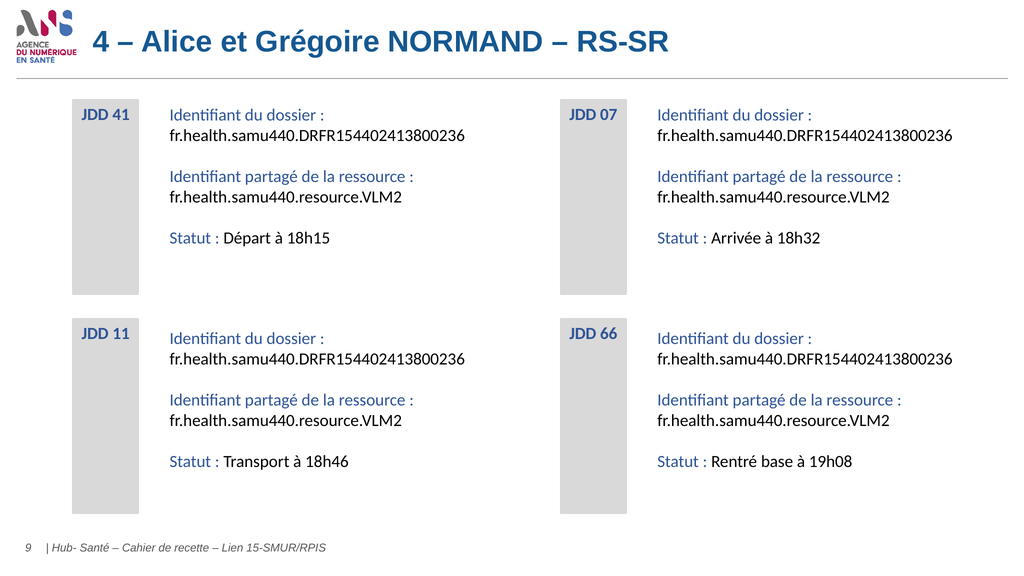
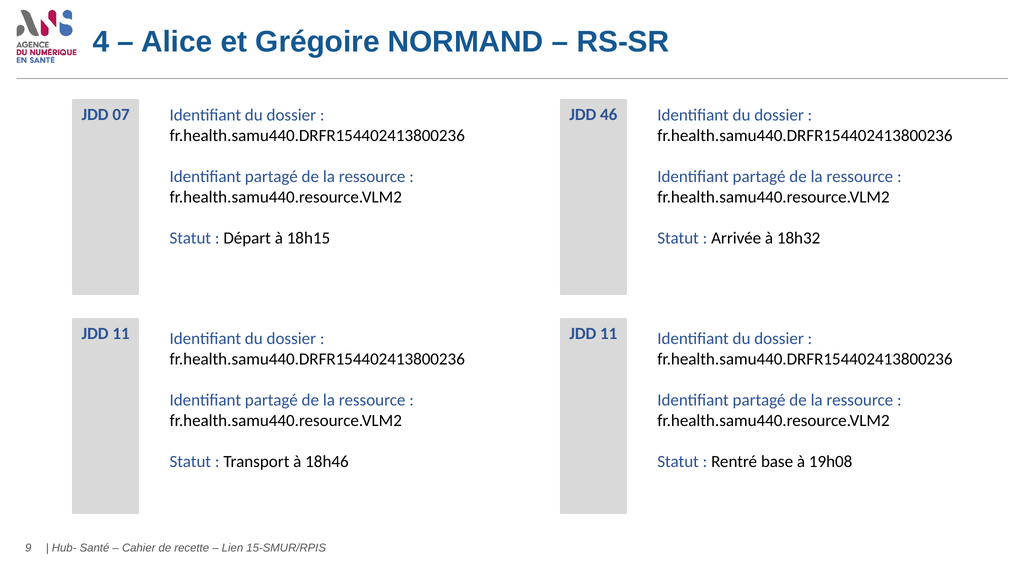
41: 41 -> 07
07: 07 -> 46
11 JDD 66: 66 -> 11
